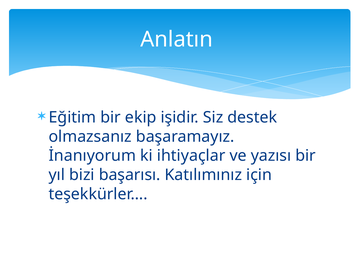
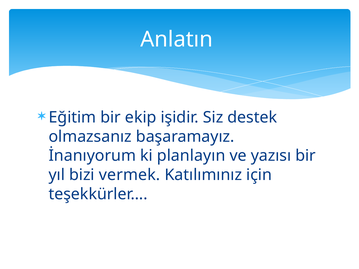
ihtiyaçlar: ihtiyaçlar -> planlayın
başarısı: başarısı -> vermek
